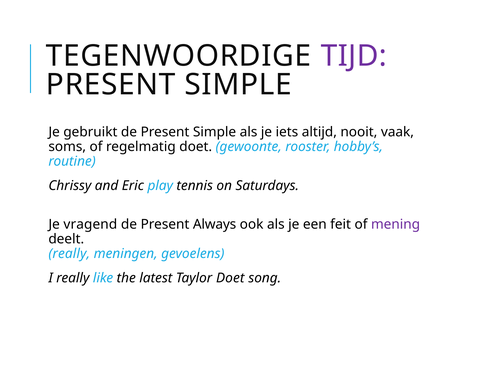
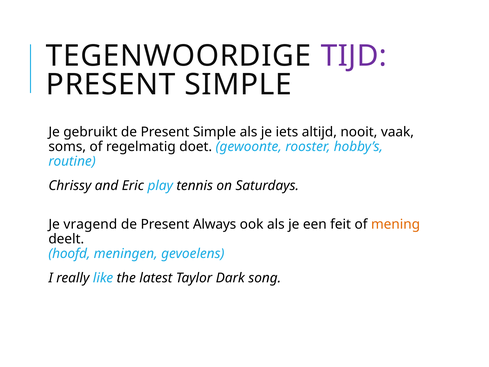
mening colour: purple -> orange
really at (69, 254): really -> hoofd
Taylor Doet: Doet -> Dark
